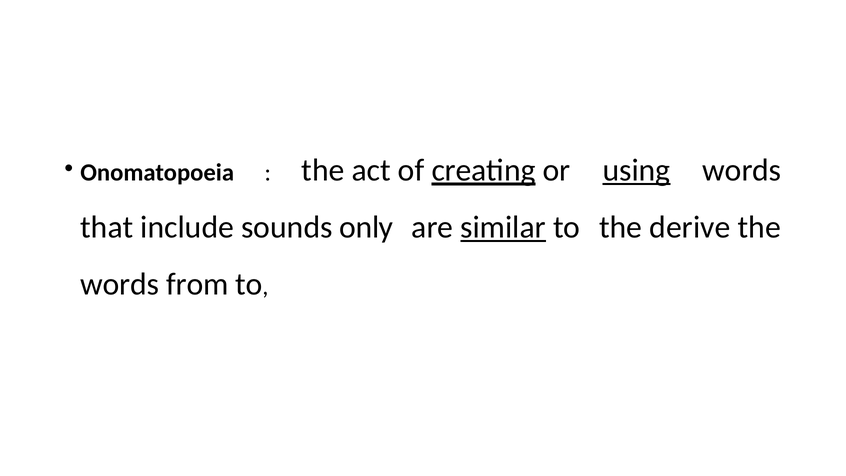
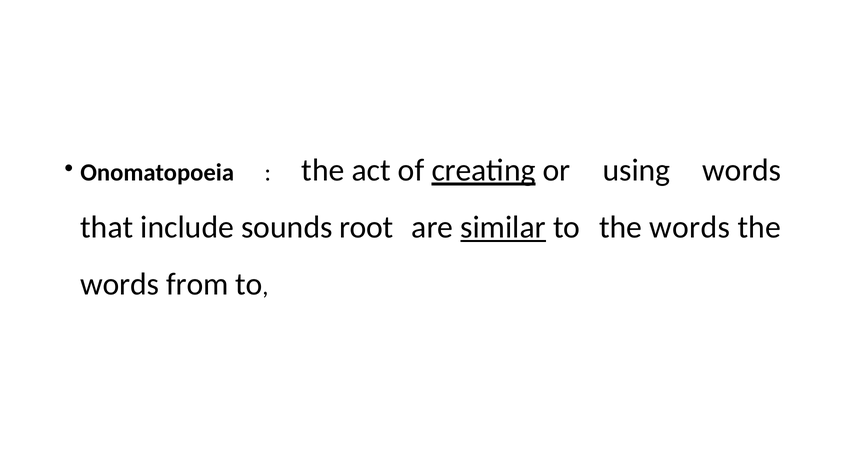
using underline: present -> none
only: only -> root
to the derive: derive -> words
